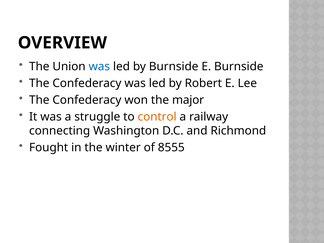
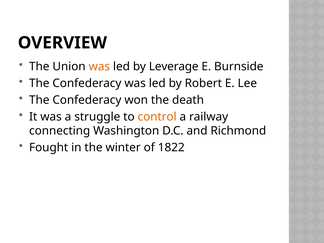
was at (99, 66) colour: blue -> orange
by Burnside: Burnside -> Leverage
major: major -> death
8555: 8555 -> 1822
